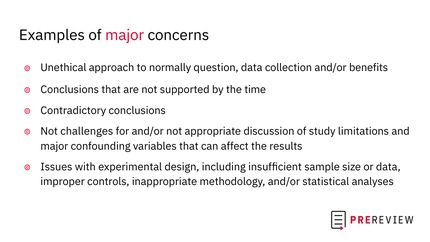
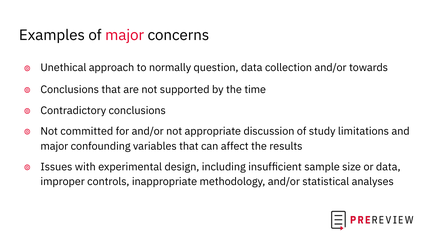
benefits: benefits -> towards
challenges: challenges -> committed
